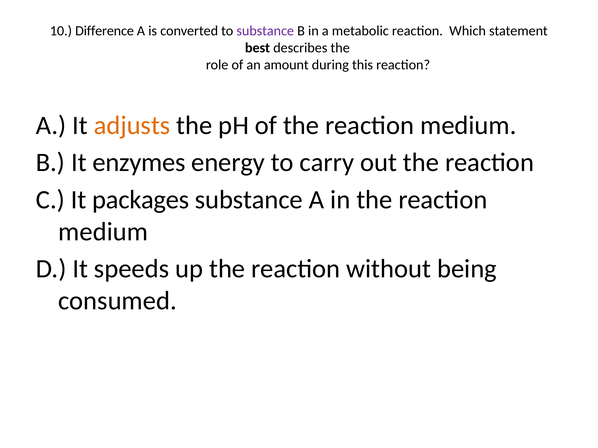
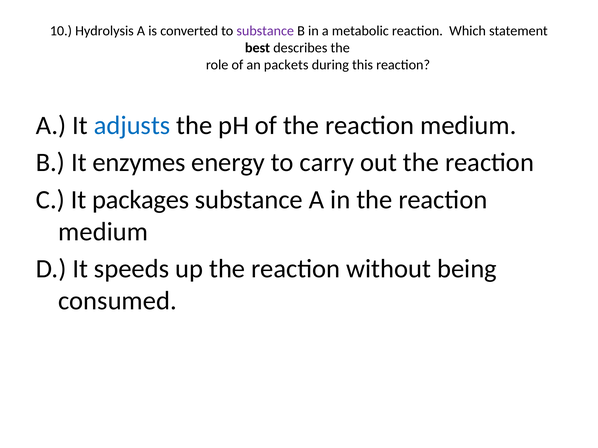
Difference: Difference -> Hydrolysis
amount: amount -> packets
adjusts colour: orange -> blue
